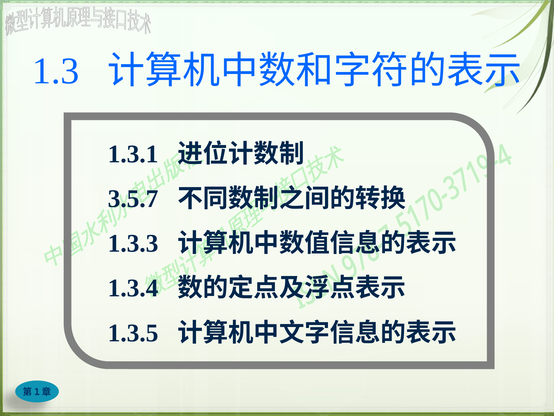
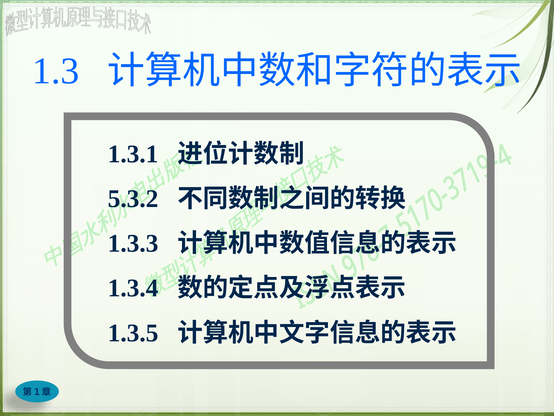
3.5.7: 3.5.7 -> 5.3.2
